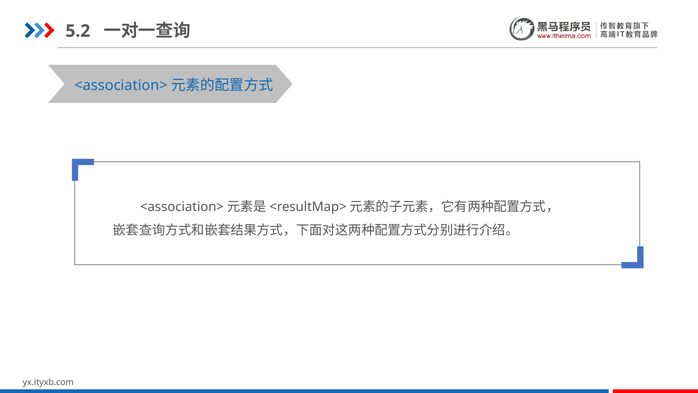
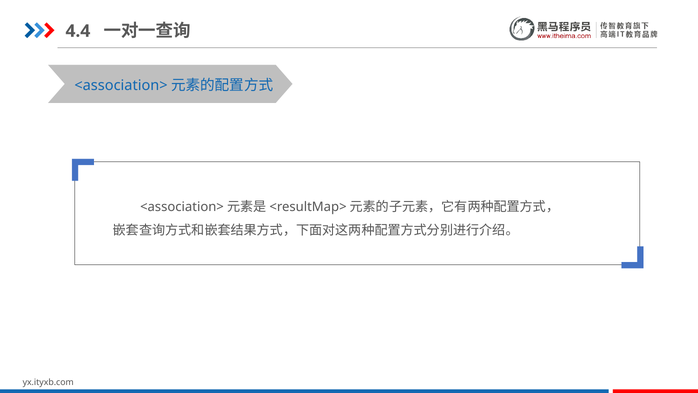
5.2: 5.2 -> 4.4
